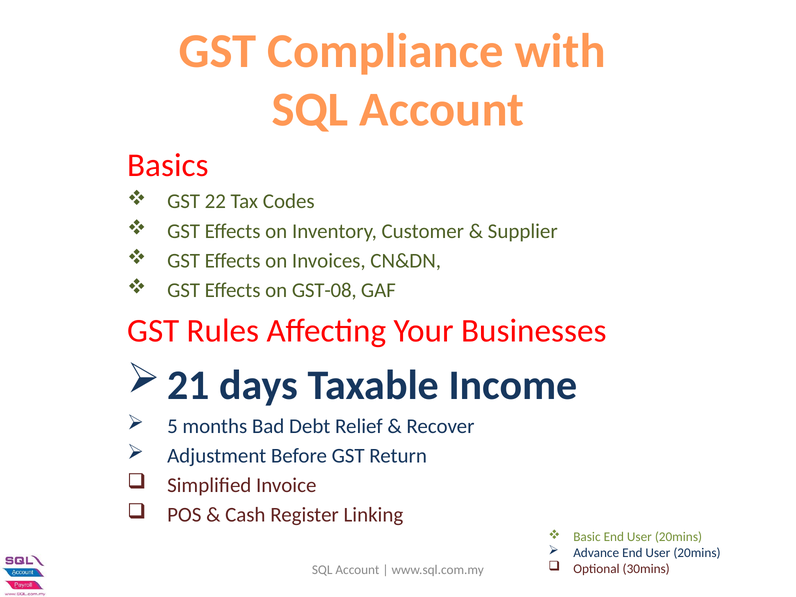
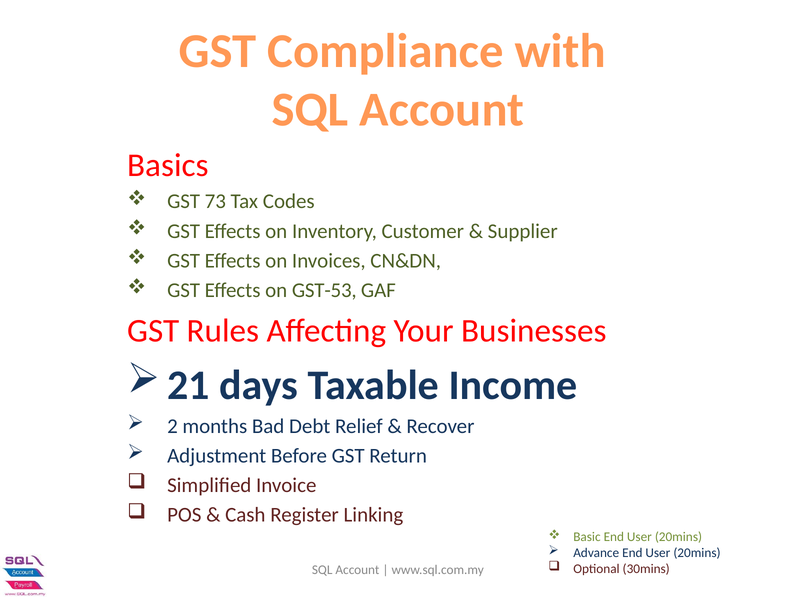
22: 22 -> 73
GST-08: GST-08 -> GST-53
5: 5 -> 2
